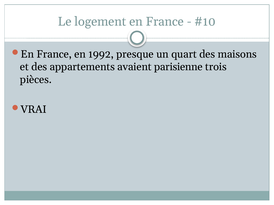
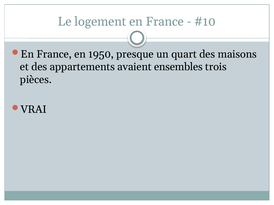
1992: 1992 -> 1950
parisienne: parisienne -> ensembles
